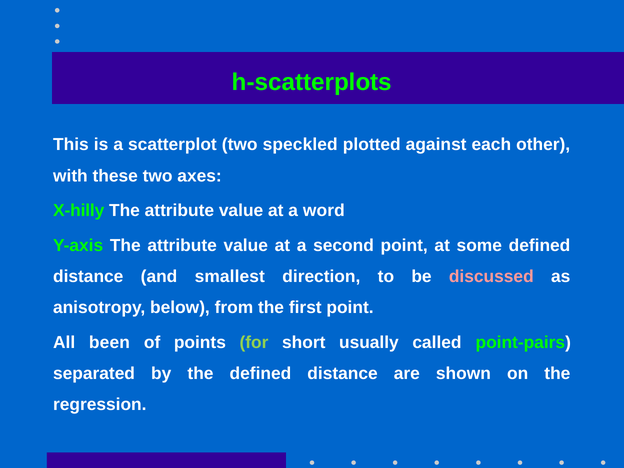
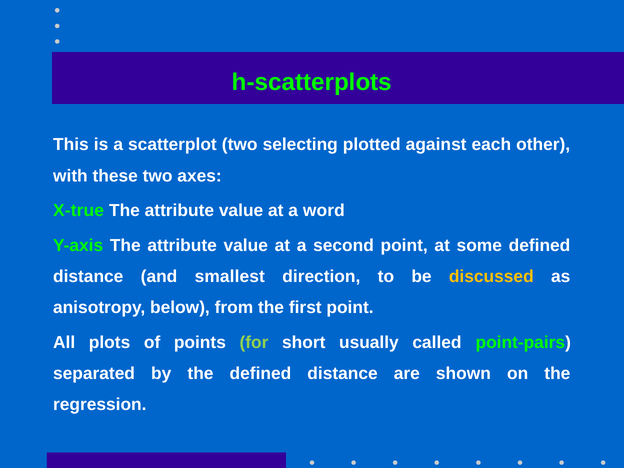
speckled: speckled -> selecting
X-hilly: X-hilly -> X-true
discussed colour: pink -> yellow
been: been -> plots
